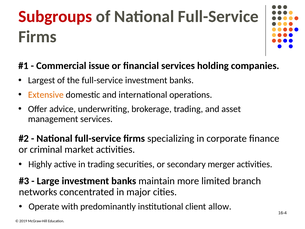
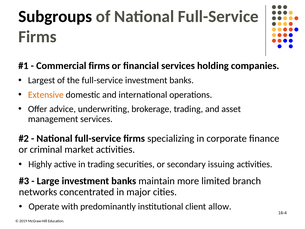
Subgroups colour: red -> black
Commercial issue: issue -> firms
merger: merger -> issuing
